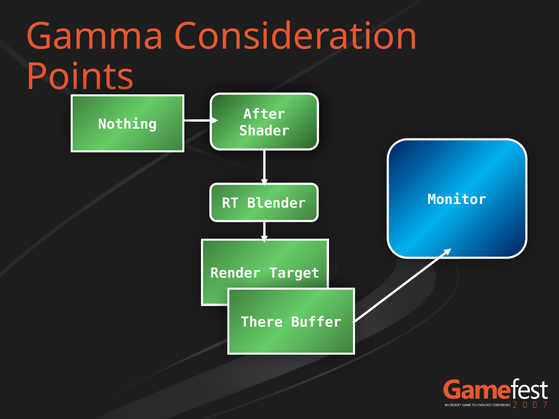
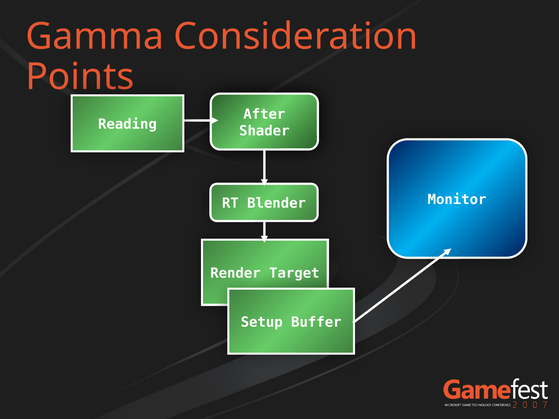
Nothing: Nothing -> Reading
There: There -> Setup
